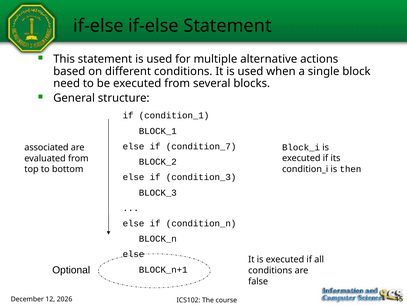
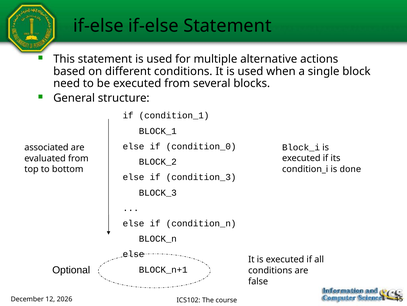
condition_7: condition_7 -> condition_0
then: then -> done
